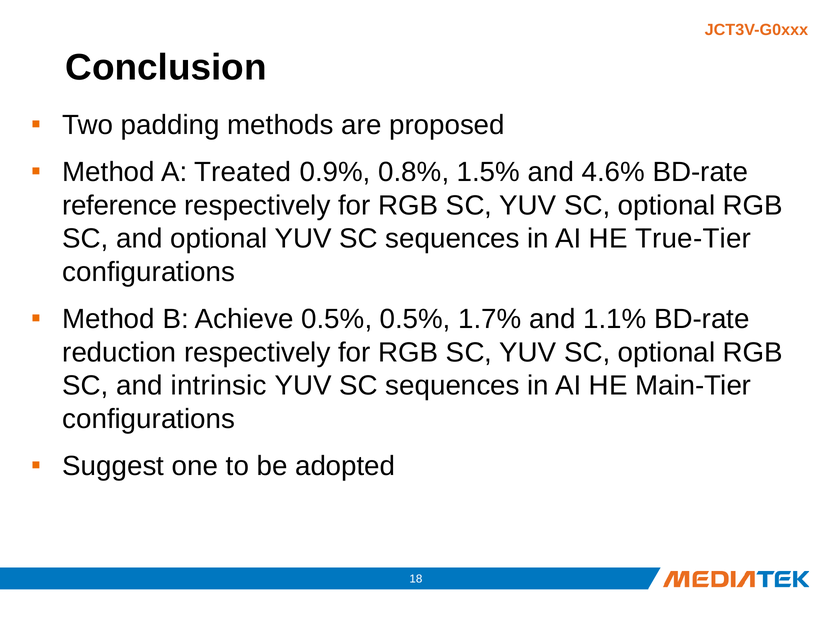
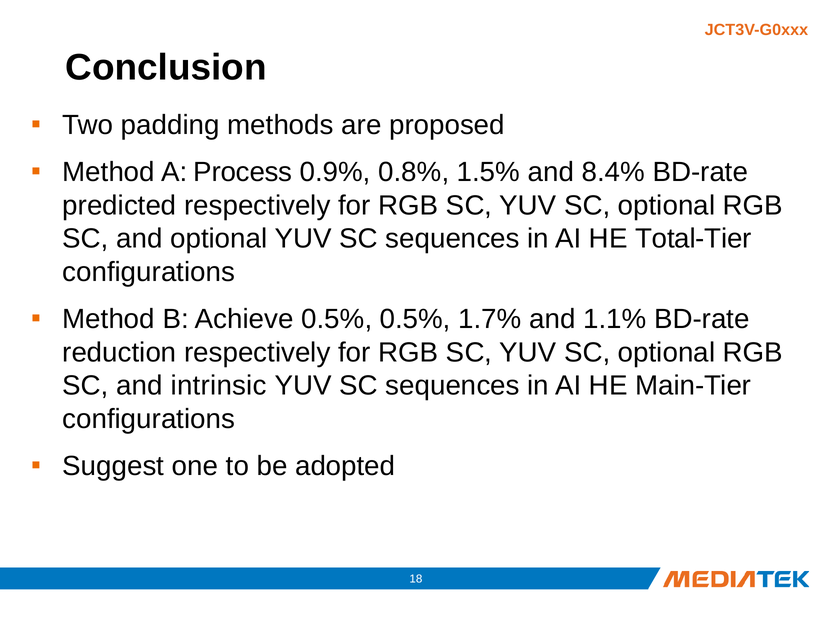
Treated: Treated -> Process
4.6%: 4.6% -> 8.4%
reference: reference -> predicted
True-Tier: True-Tier -> Total-Tier
